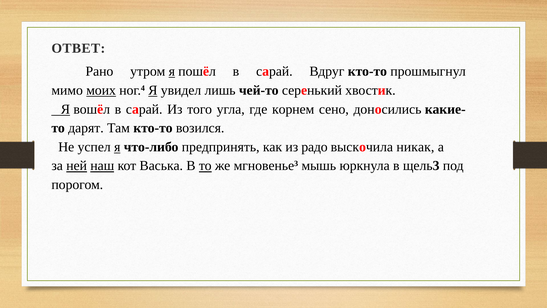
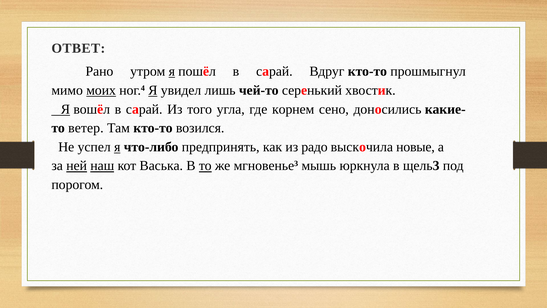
дарят: дарят -> ветер
никак: никак -> новые
